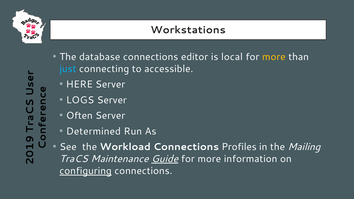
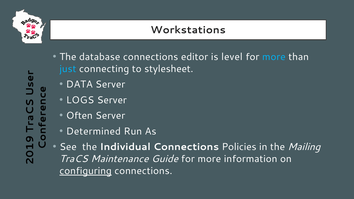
local: local -> level
more at (274, 57) colour: yellow -> light blue
accessible: accessible -> stylesheet
HERE: HERE -> DATA
Workload: Workload -> Individual
Profiles: Profiles -> Policies
Guide underline: present -> none
